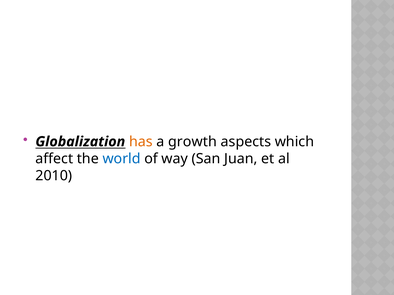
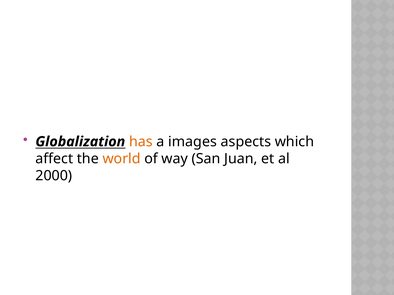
growth: growth -> images
world colour: blue -> orange
2010: 2010 -> 2000
